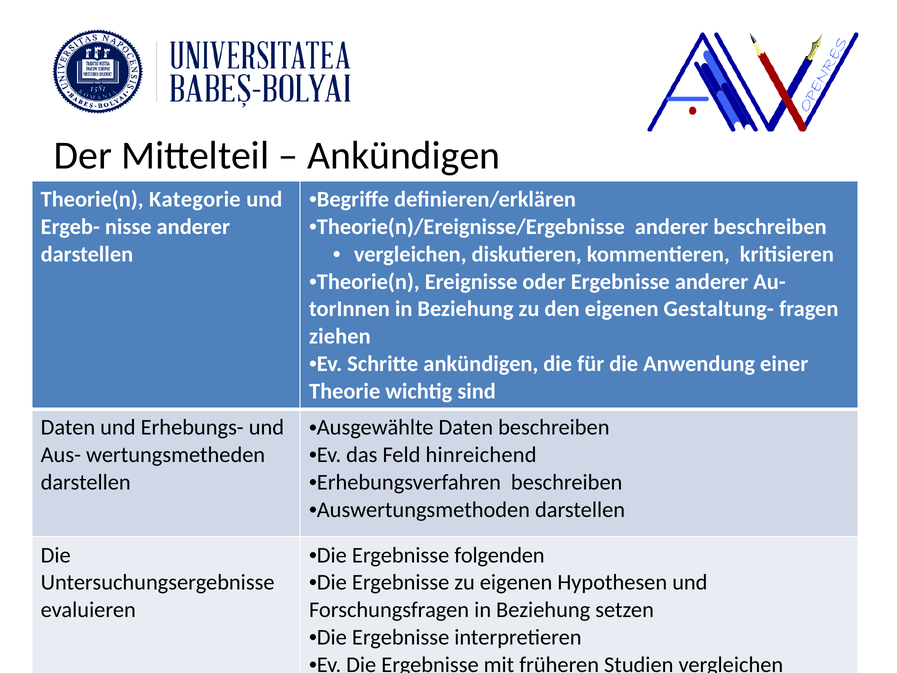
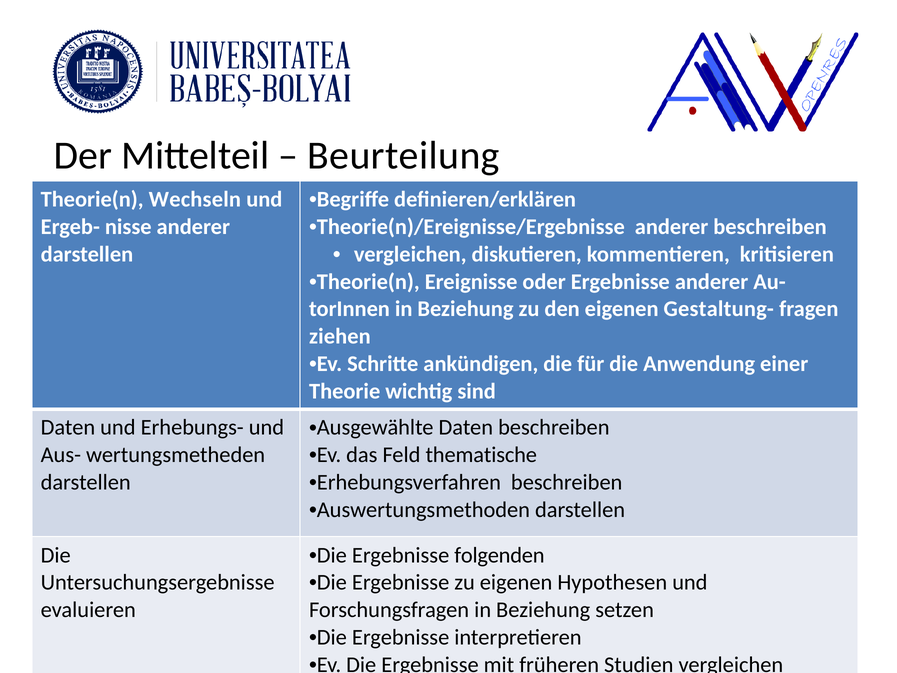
Ankündigen at (404, 156): Ankündigen -> Beurteilung
Kategorie: Kategorie -> Wechseln
hinreichend: hinreichend -> thematische
